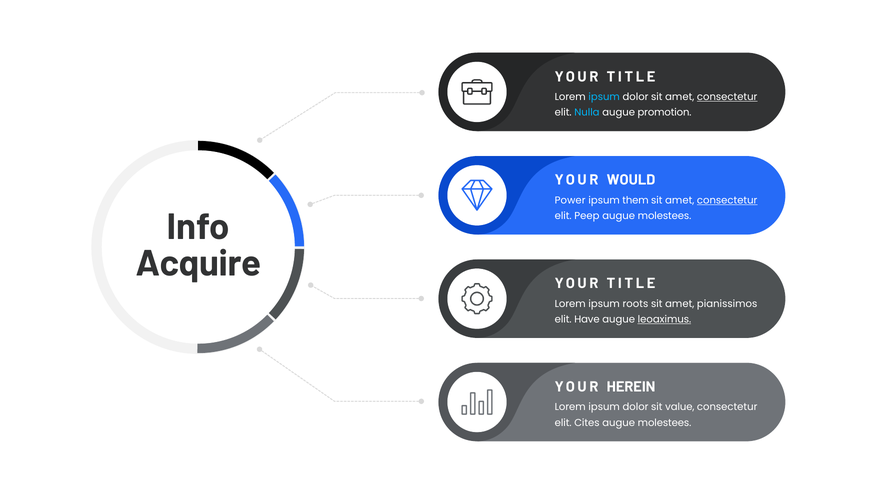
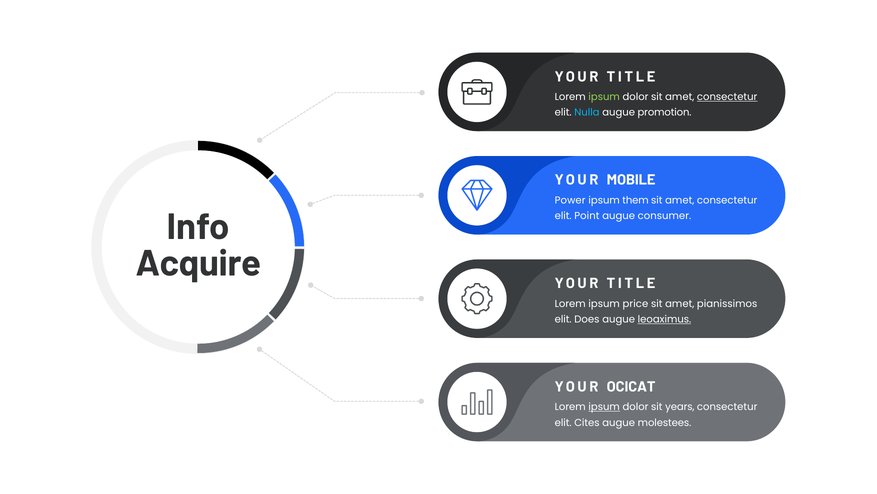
ipsum at (604, 97) colour: light blue -> light green
WOULD: WOULD -> MOBILE
consectetur at (727, 200) underline: present -> none
Peep: Peep -> Point
molestees at (664, 216): molestees -> consumer
roots: roots -> price
Have: Have -> Does
HEREIN: HEREIN -> OCICAT
ipsum at (604, 407) underline: none -> present
value: value -> years
